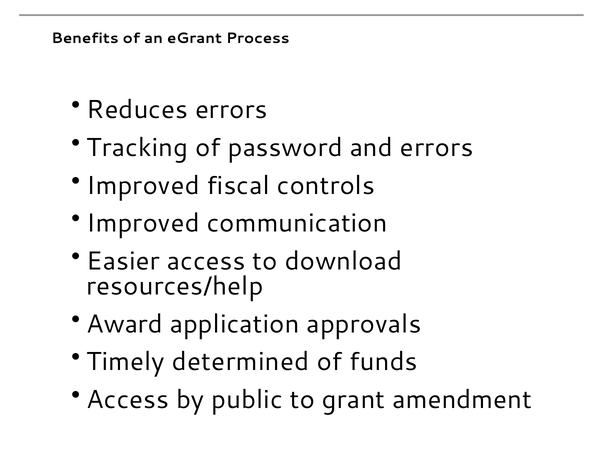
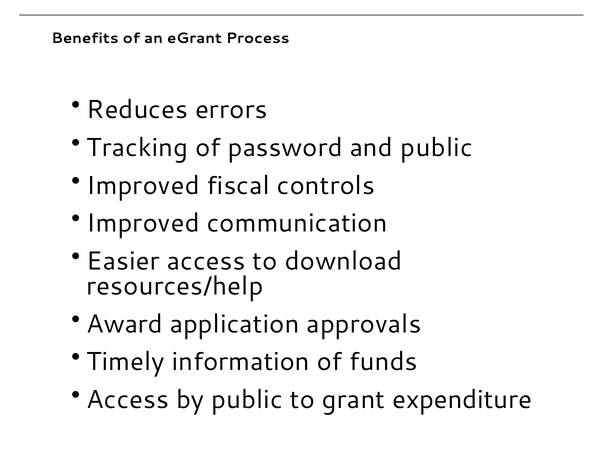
and errors: errors -> public
determined: determined -> information
amendment: amendment -> expenditure
